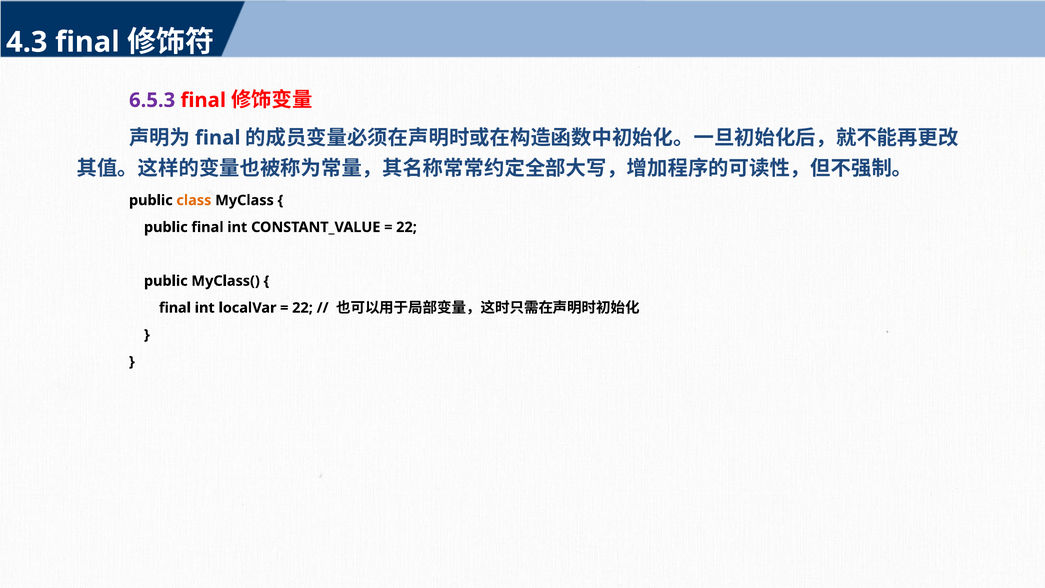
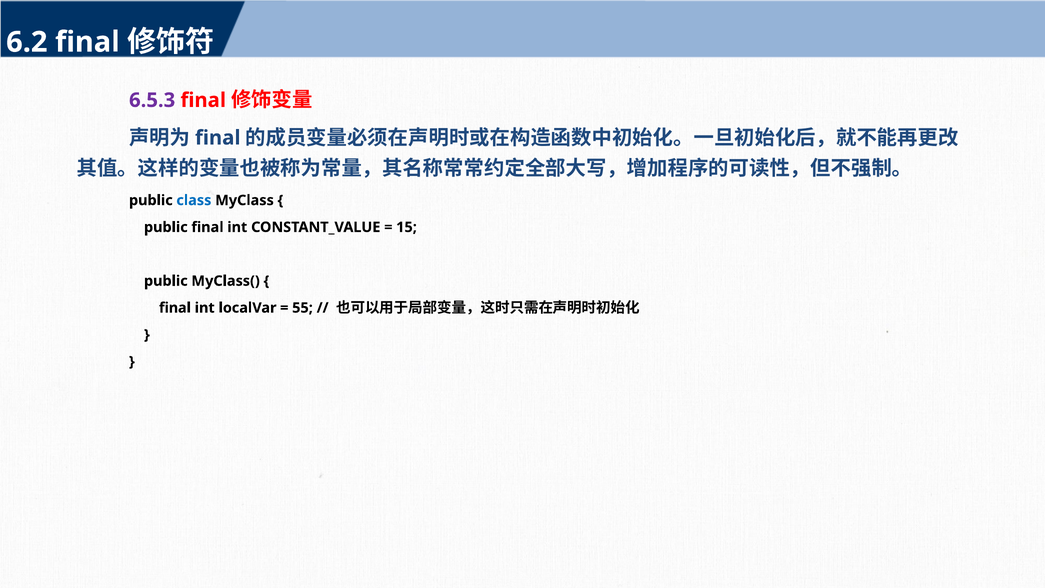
4.3: 4.3 -> 6.2
class colour: orange -> blue
22 at (407, 227): 22 -> 15
22 at (303, 308): 22 -> 55
